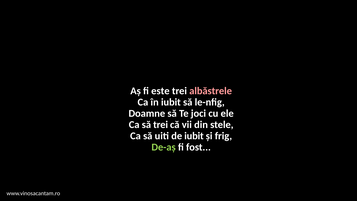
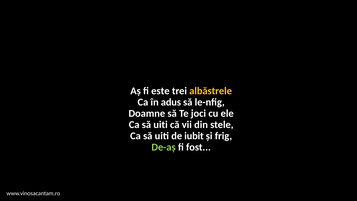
albăstrele colour: pink -> yellow
în iubit: iubit -> adus
trei at (161, 125): trei -> uiti
